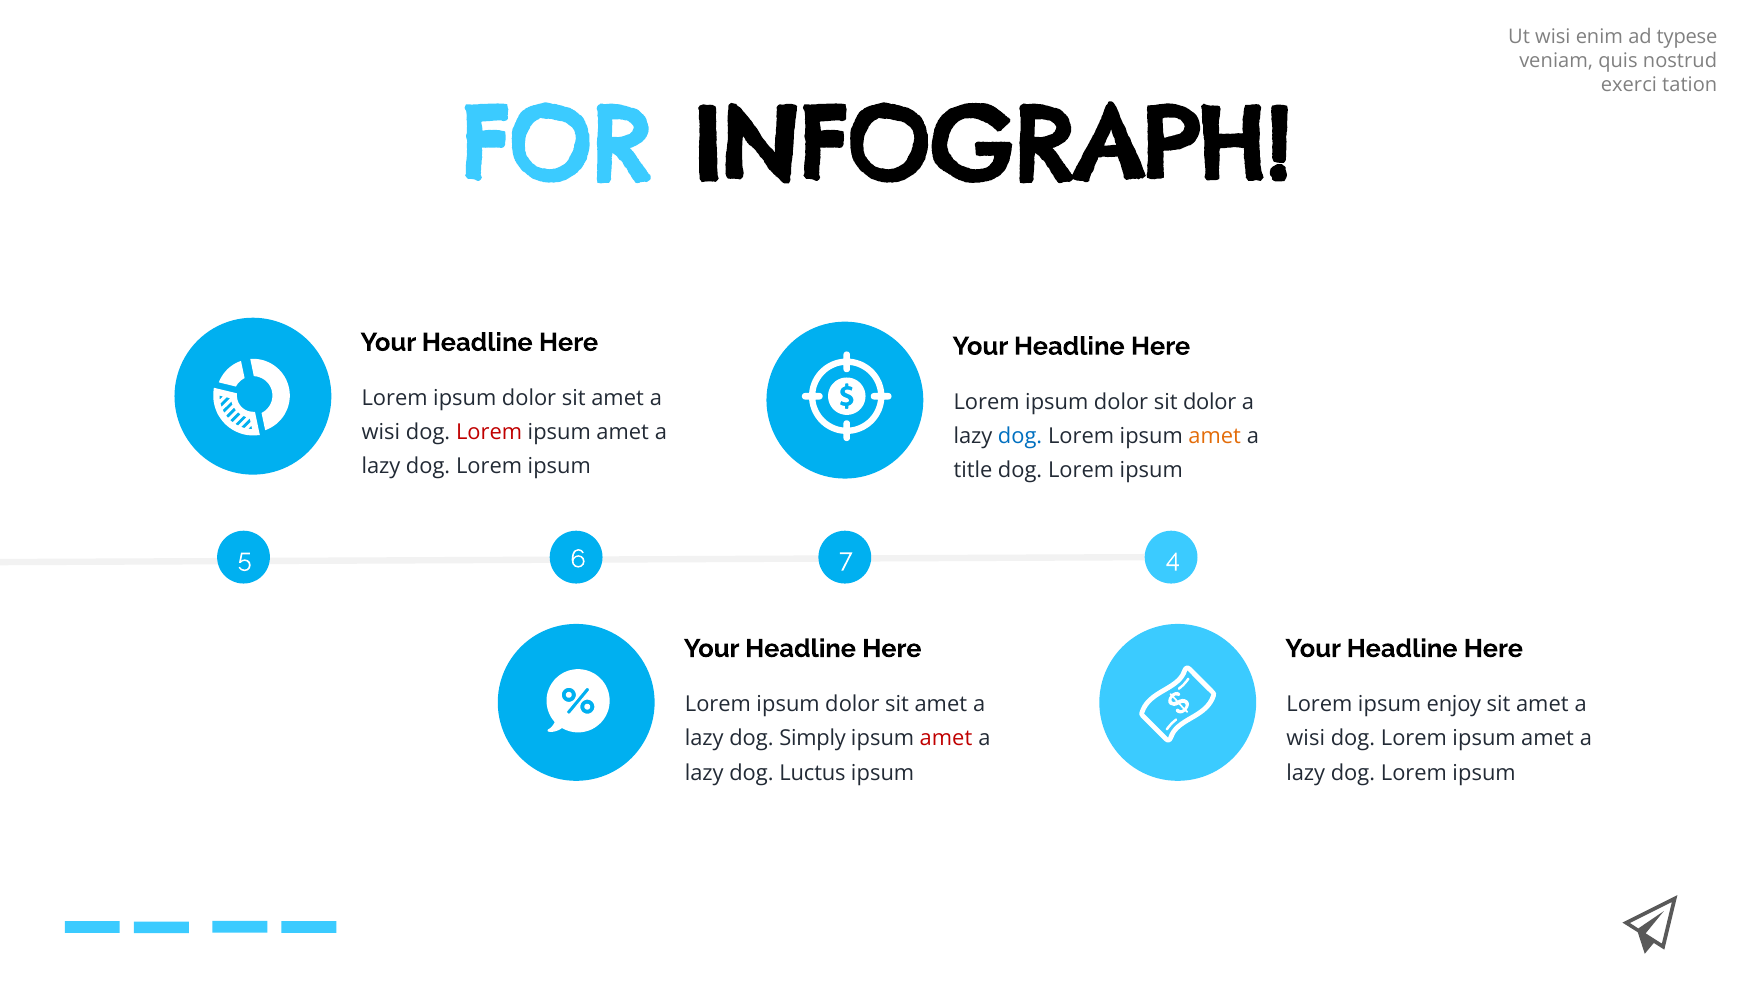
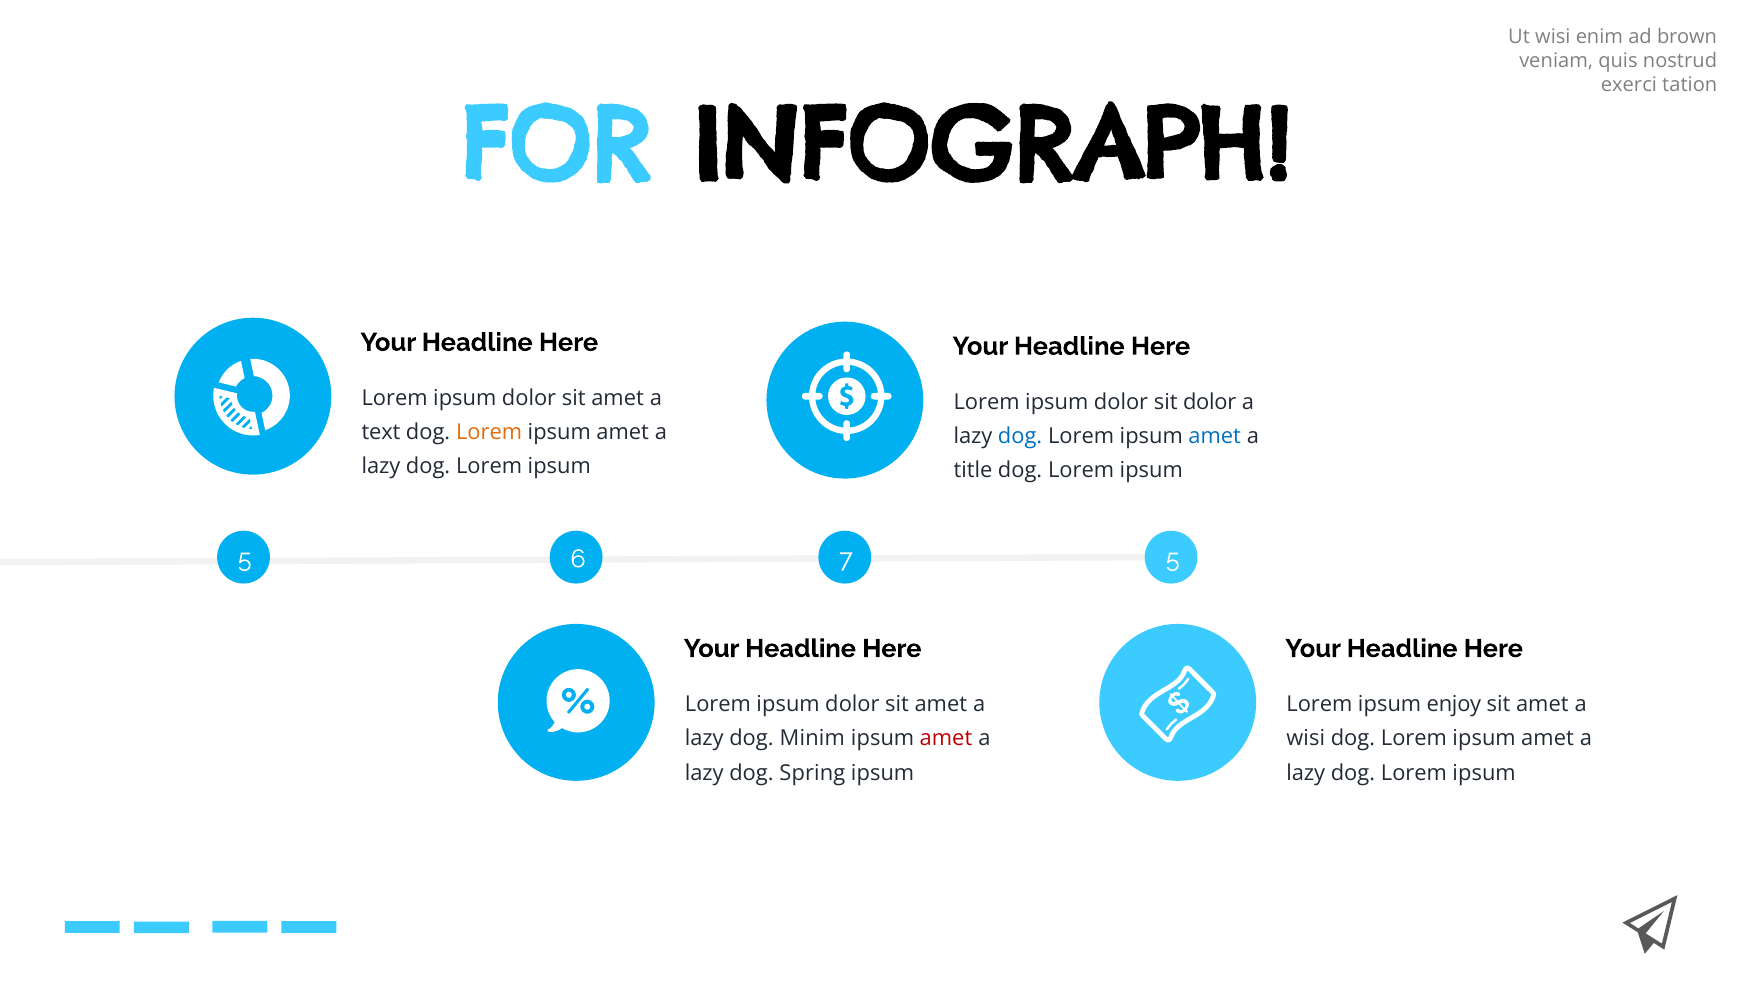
typese: typese -> brown
wisi at (381, 432): wisi -> text
Lorem at (489, 432) colour: red -> orange
amet at (1215, 436) colour: orange -> blue
7 4: 4 -> 5
Simply: Simply -> Minim
Luctus: Luctus -> Spring
